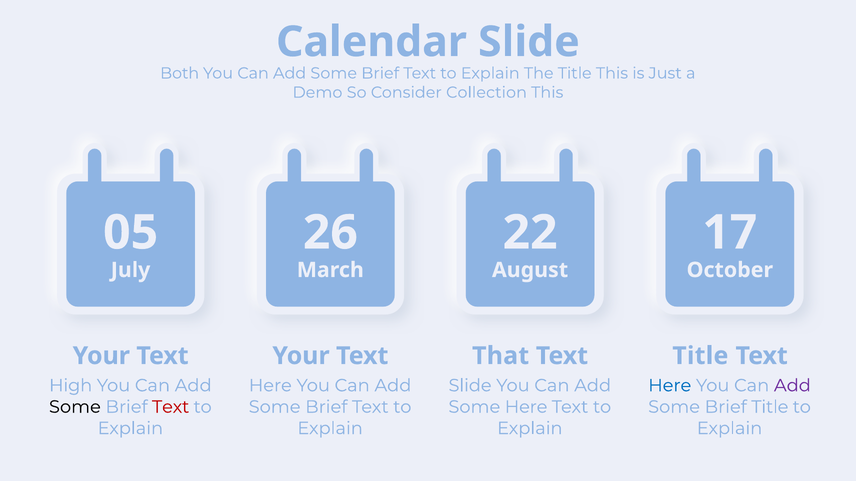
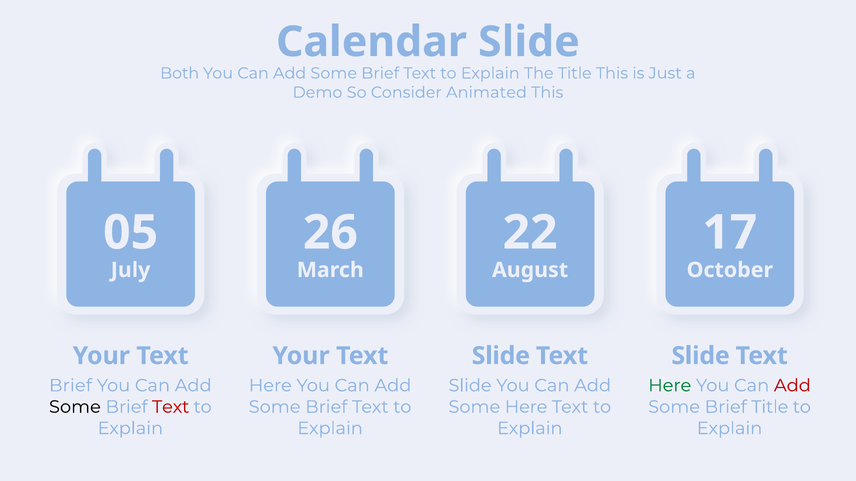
Collection: Collection -> Animated
That at (501, 356): That -> Slide
Title at (700, 356): Title -> Slide
High at (71, 386): High -> Brief
Here at (670, 386) colour: blue -> green
Add at (792, 386) colour: purple -> red
